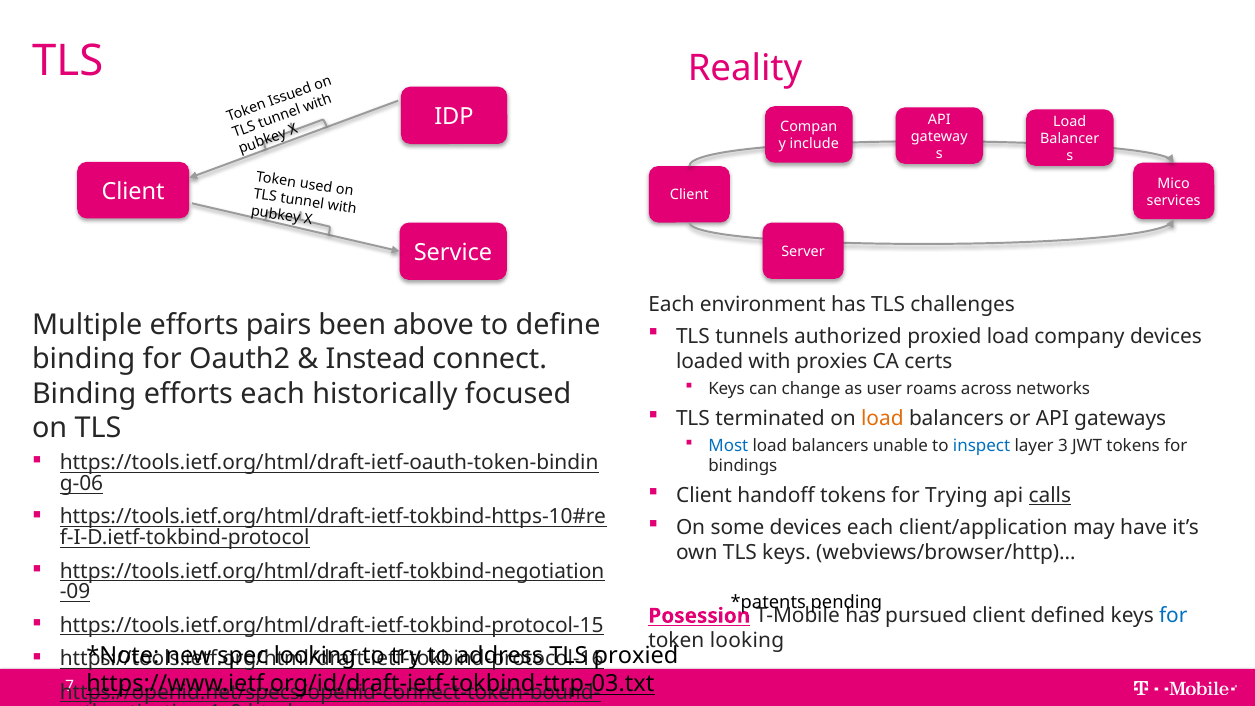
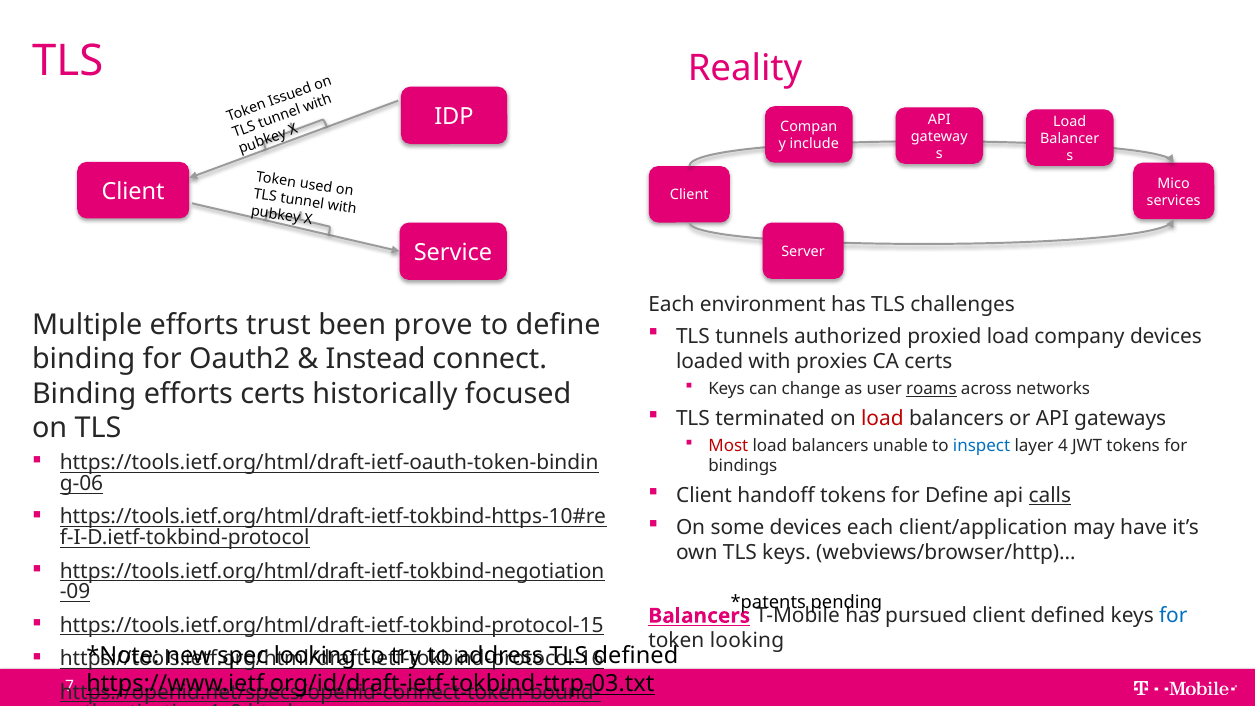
pairs: pairs -> trust
above: above -> prove
roams underline: none -> present
efforts each: each -> certs
load at (882, 418) colour: orange -> red
Most colour: blue -> red
3: 3 -> 4
for Trying: Trying -> Define
Posession at (699, 616): Posession -> Balancers
proxied at (636, 655): proxied -> defined
